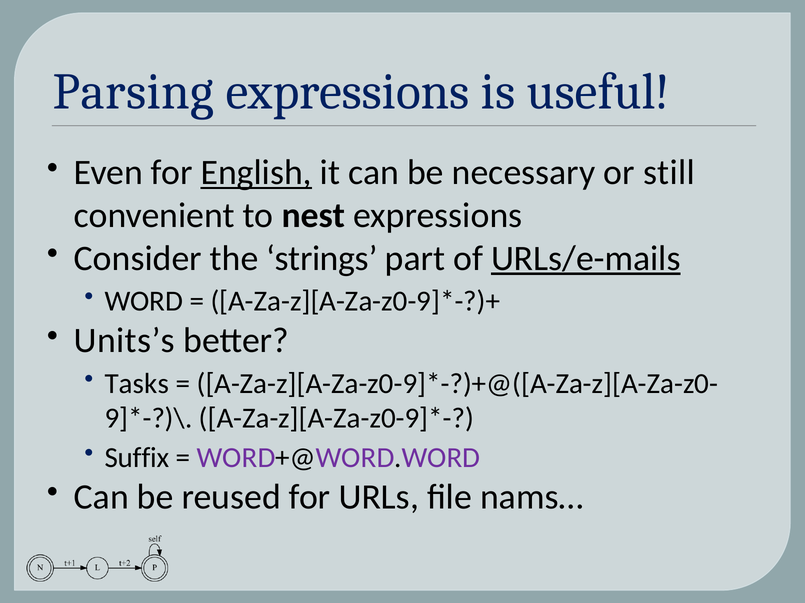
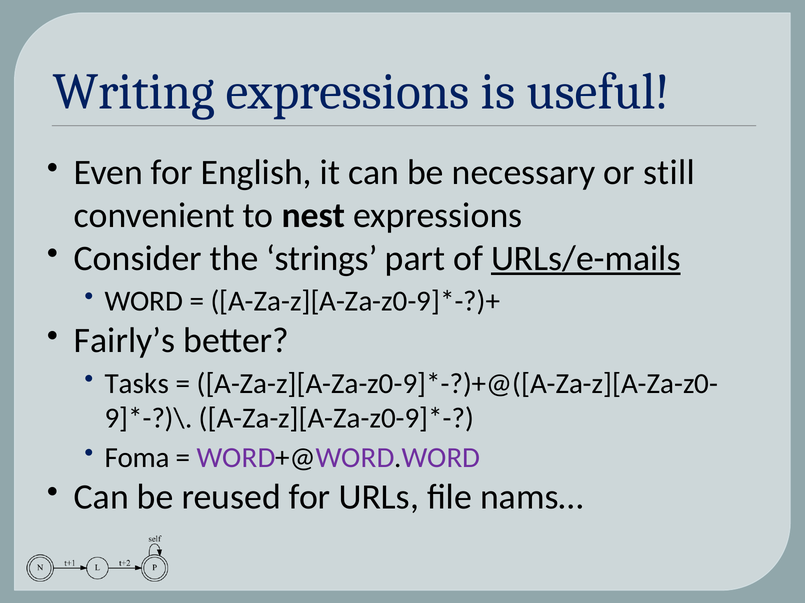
Parsing: Parsing -> Writing
English underline: present -> none
Units’s: Units’s -> Fairly’s
Suffix: Suffix -> Foma
